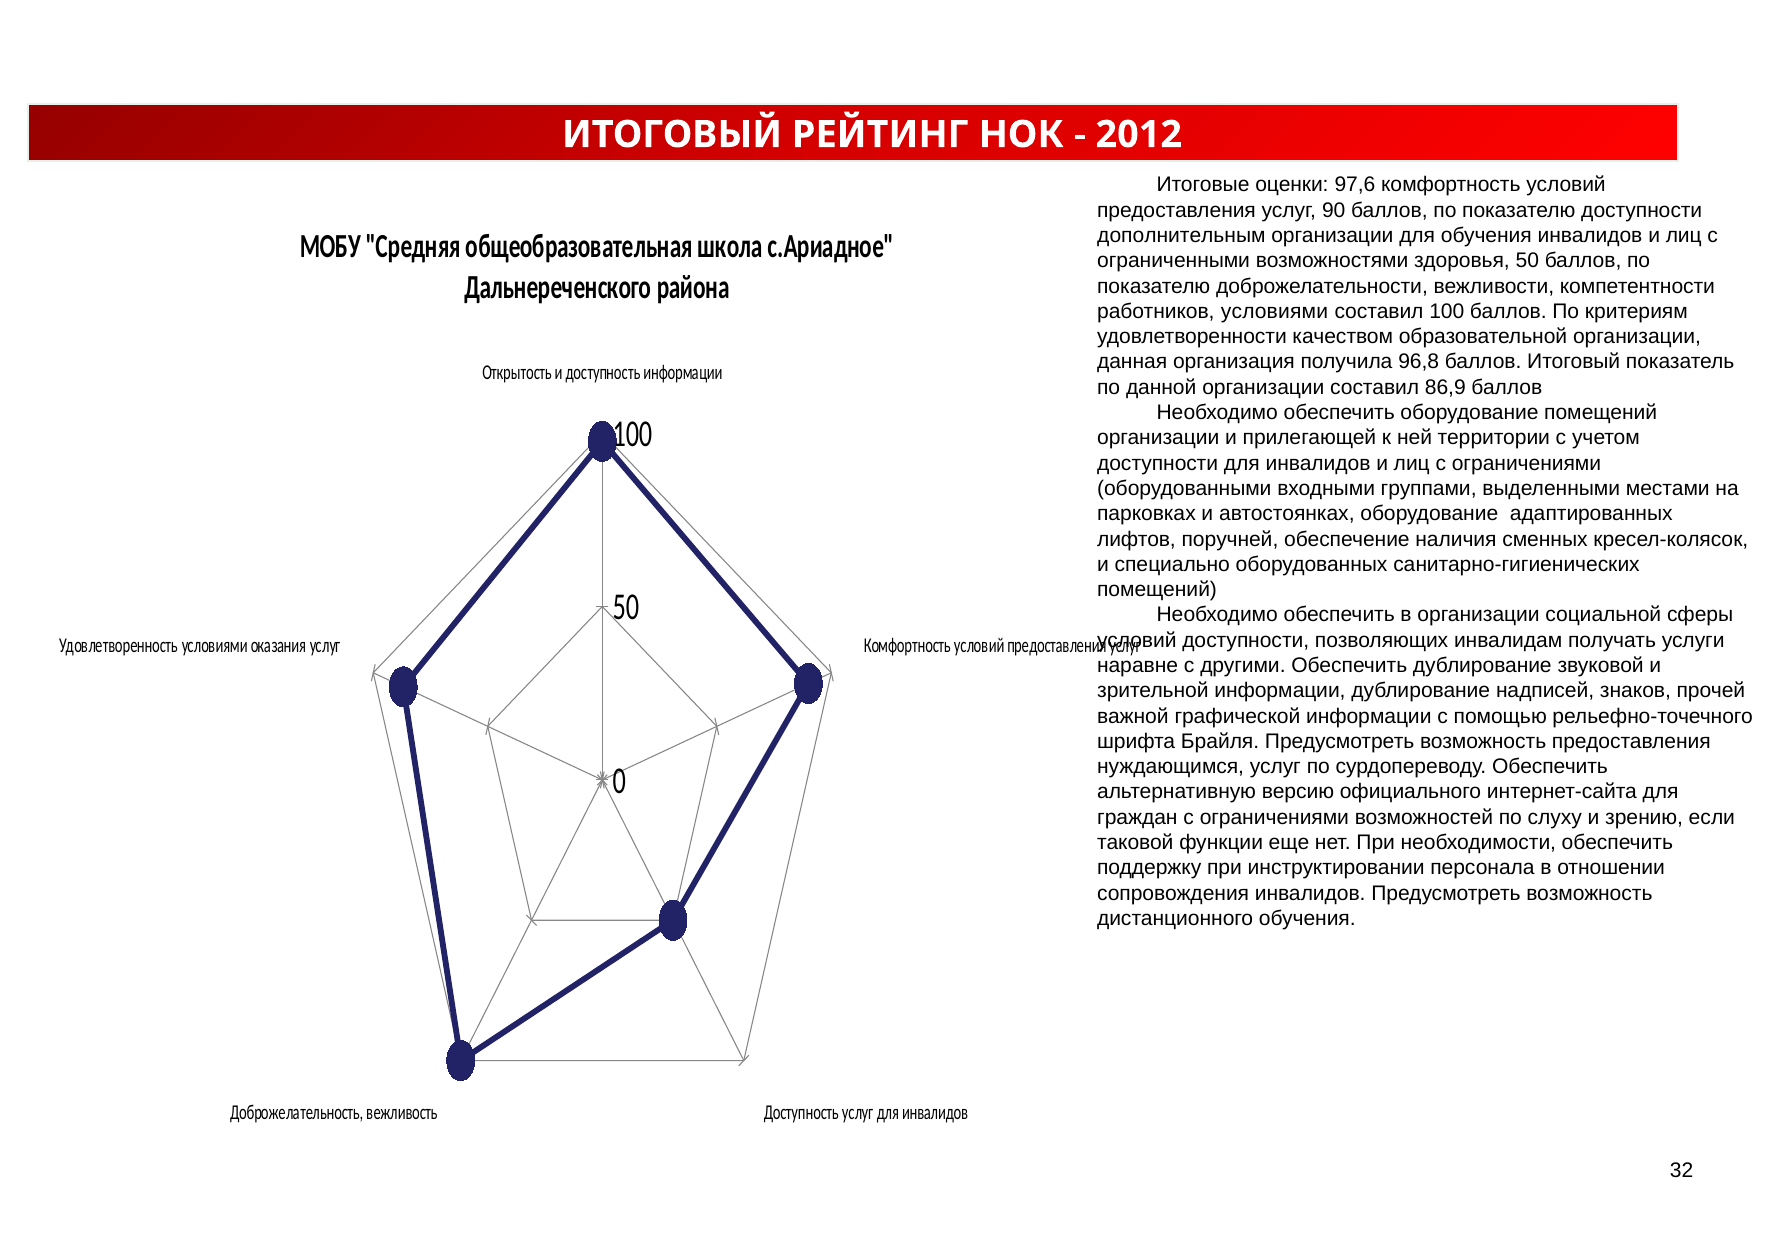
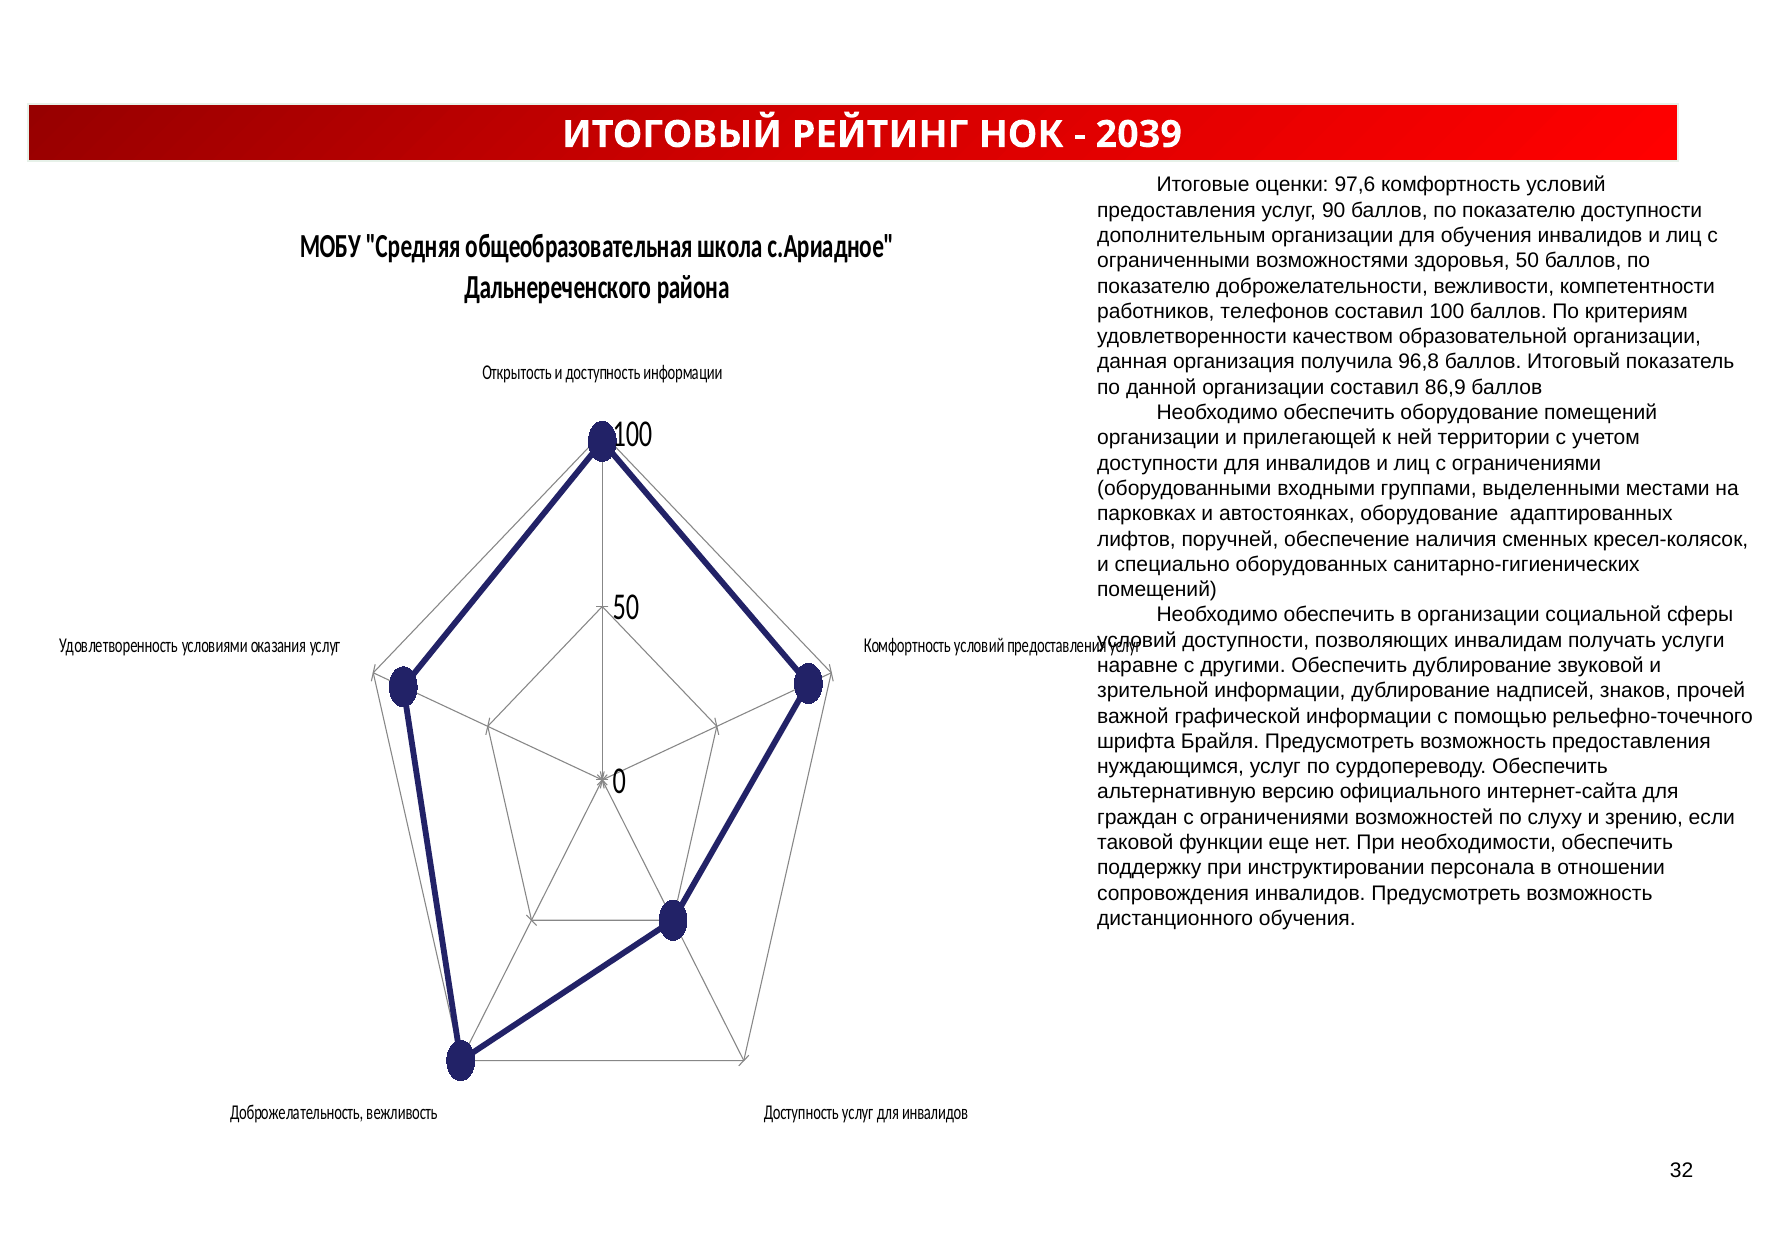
2012: 2012 -> 2039
работников условиями: условиями -> телефонов
